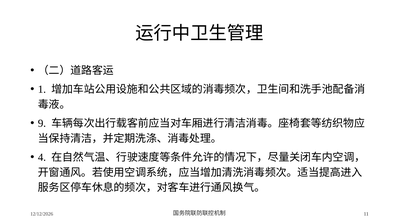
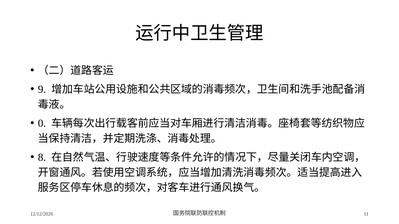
1: 1 -> 9
9: 9 -> 0
4: 4 -> 8
